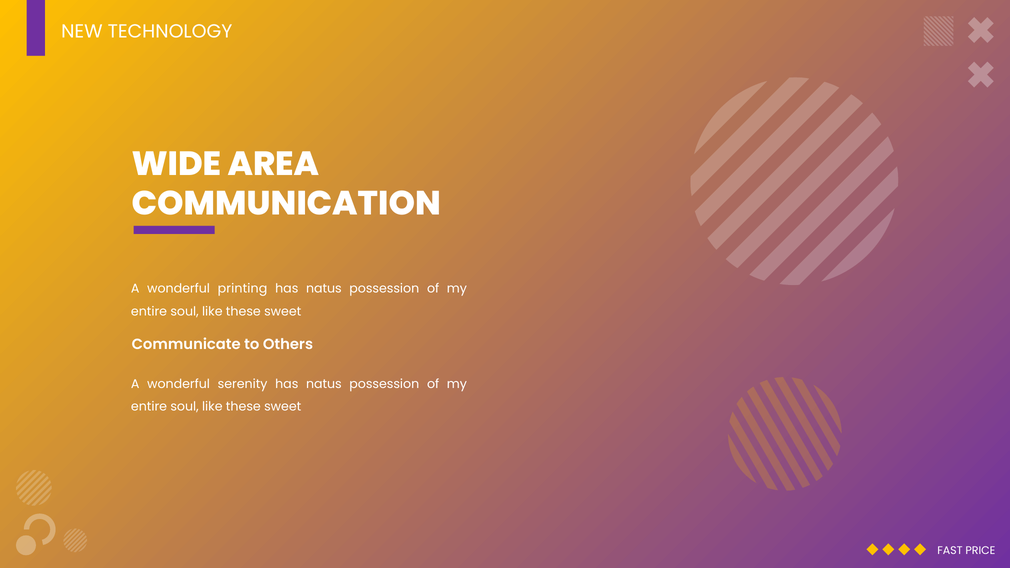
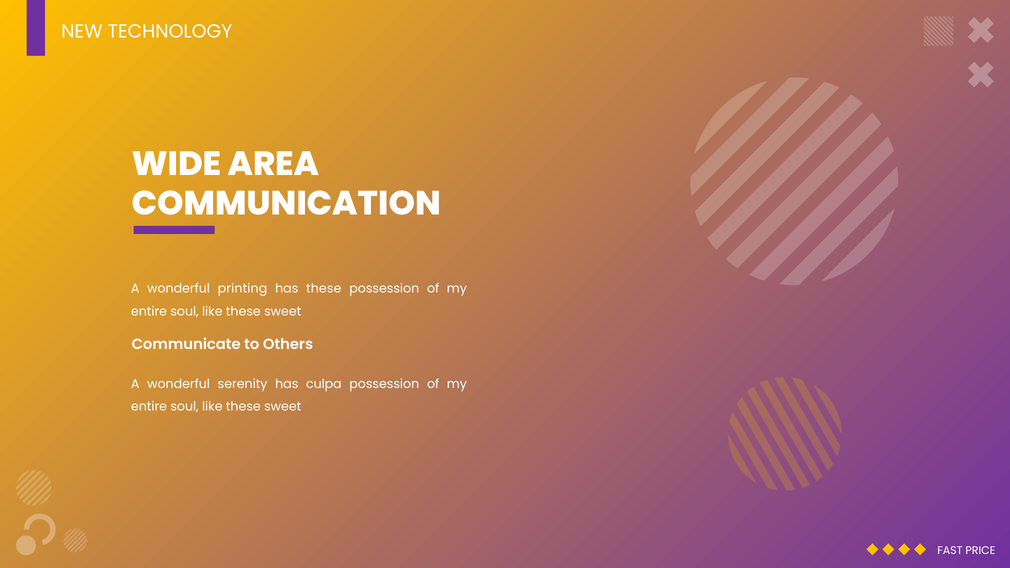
natus at (324, 289): natus -> these
serenity has natus: natus -> culpa
